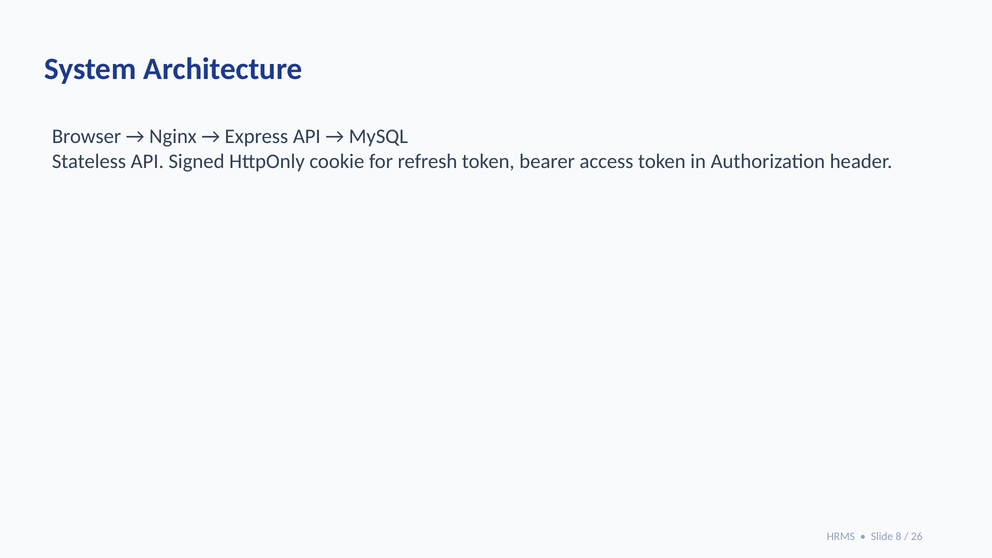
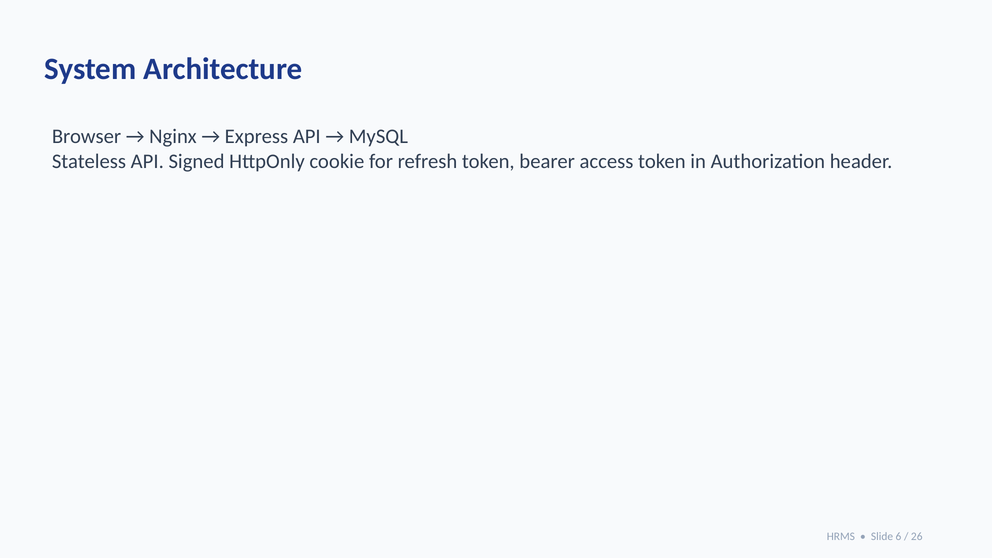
8: 8 -> 6
